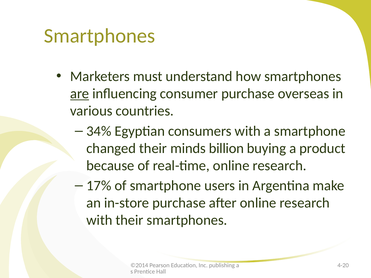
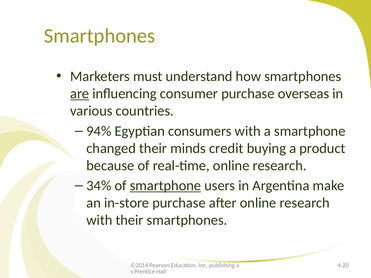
34%: 34% -> 94%
billion: billion -> credit
17%: 17% -> 34%
smartphone at (165, 186) underline: none -> present
